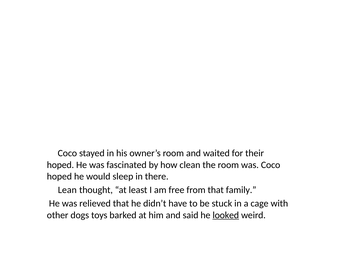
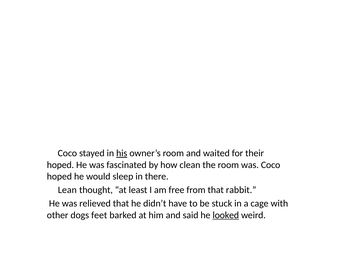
his underline: none -> present
family: family -> rabbit
toys: toys -> feet
